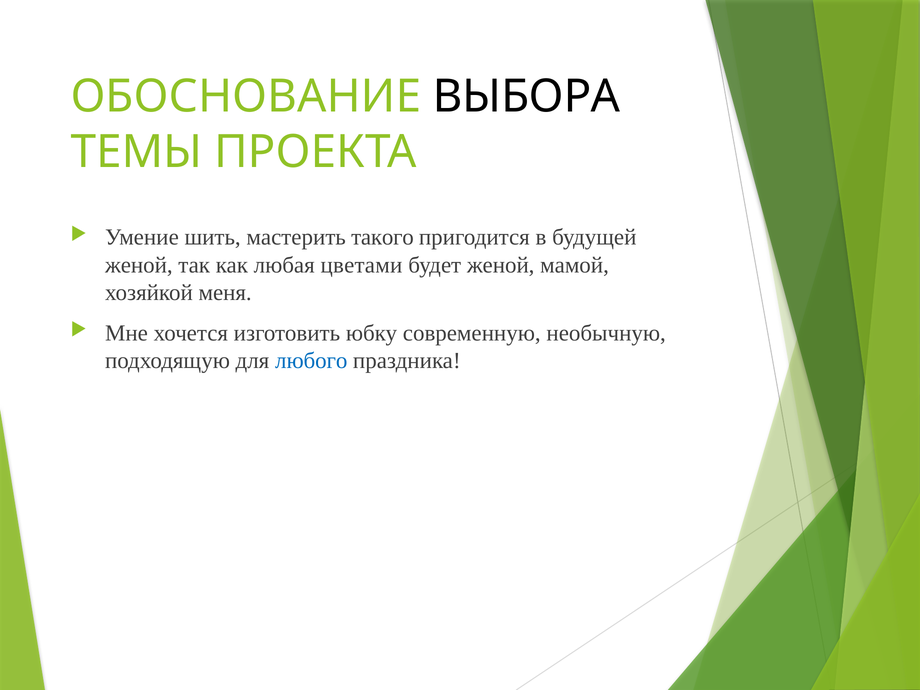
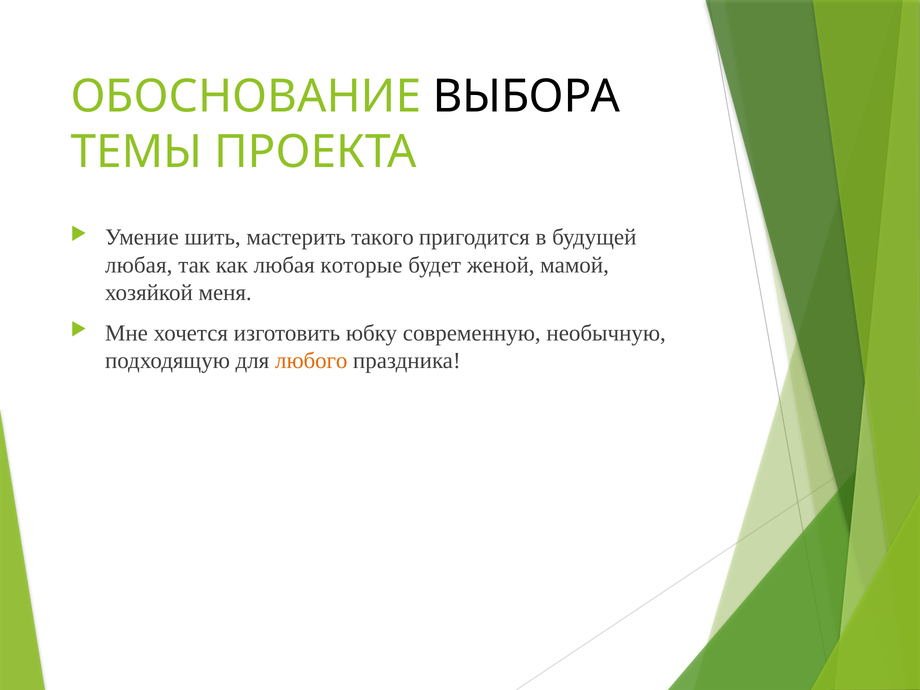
женой at (139, 265): женой -> любая
цветами: цветами -> которые
любого colour: blue -> orange
